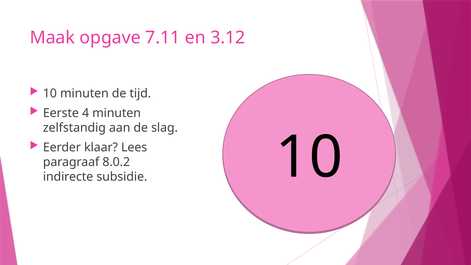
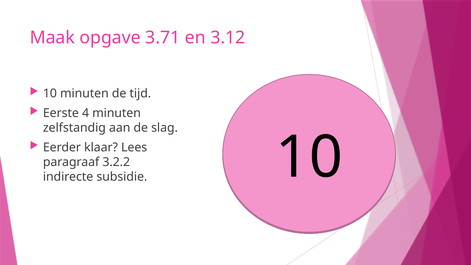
7.11: 7.11 -> 3.71
8.0.2: 8.0.2 -> 3.2.2
